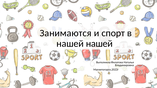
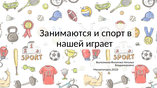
нашей нашей: нашей -> играет
